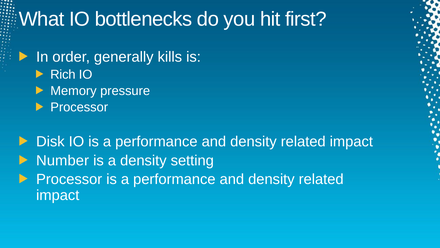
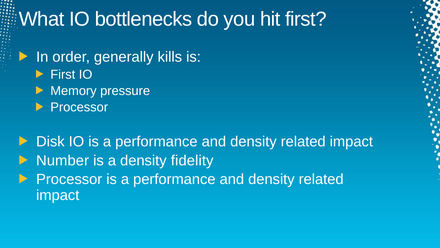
Rich at (63, 74): Rich -> First
setting: setting -> fidelity
